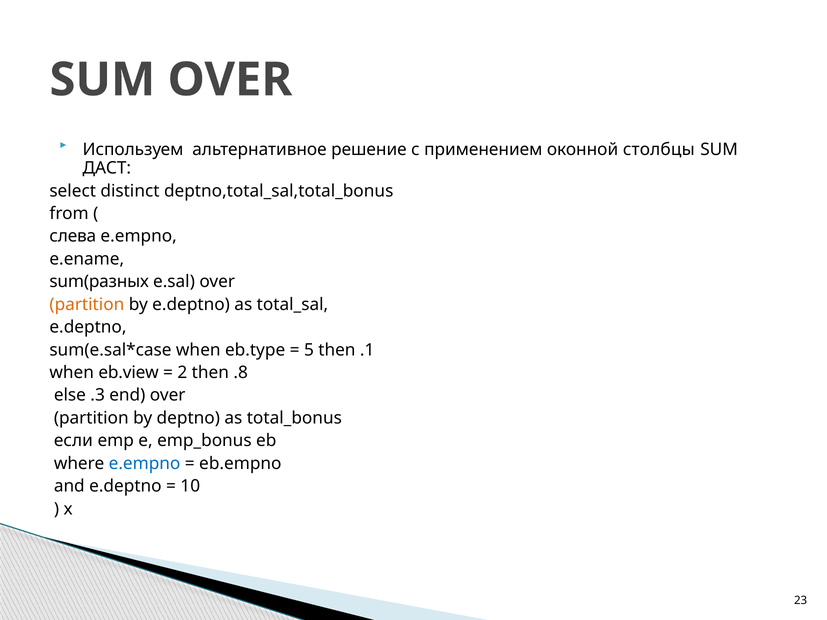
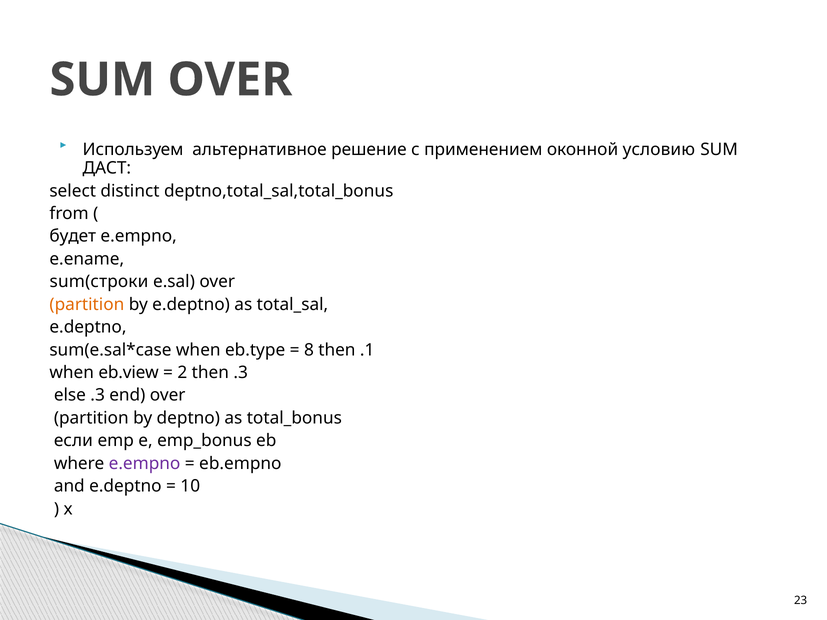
столбцы: столбцы -> условию
слева: слева -> будет
sum(разных: sum(разных -> sum(строки
5: 5 -> 8
then .8: .8 -> .3
e.empno at (145, 464) colour: blue -> purple
